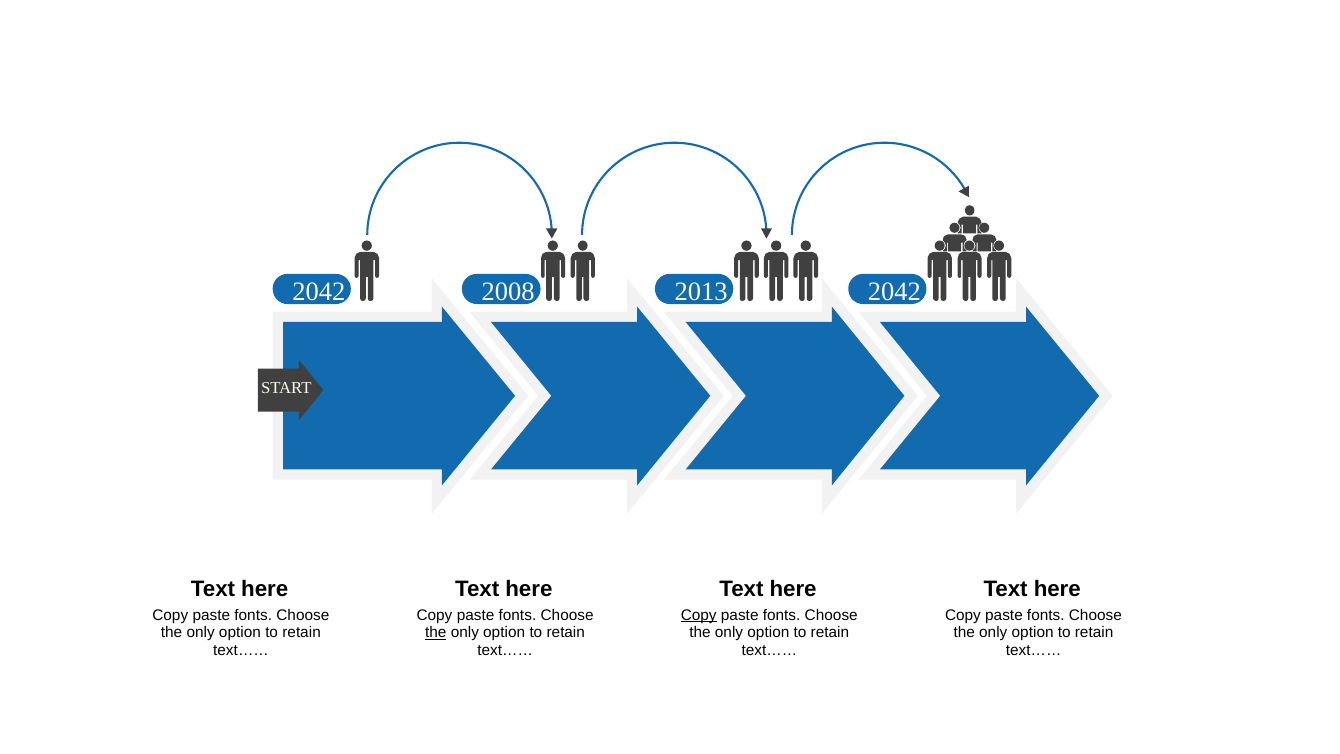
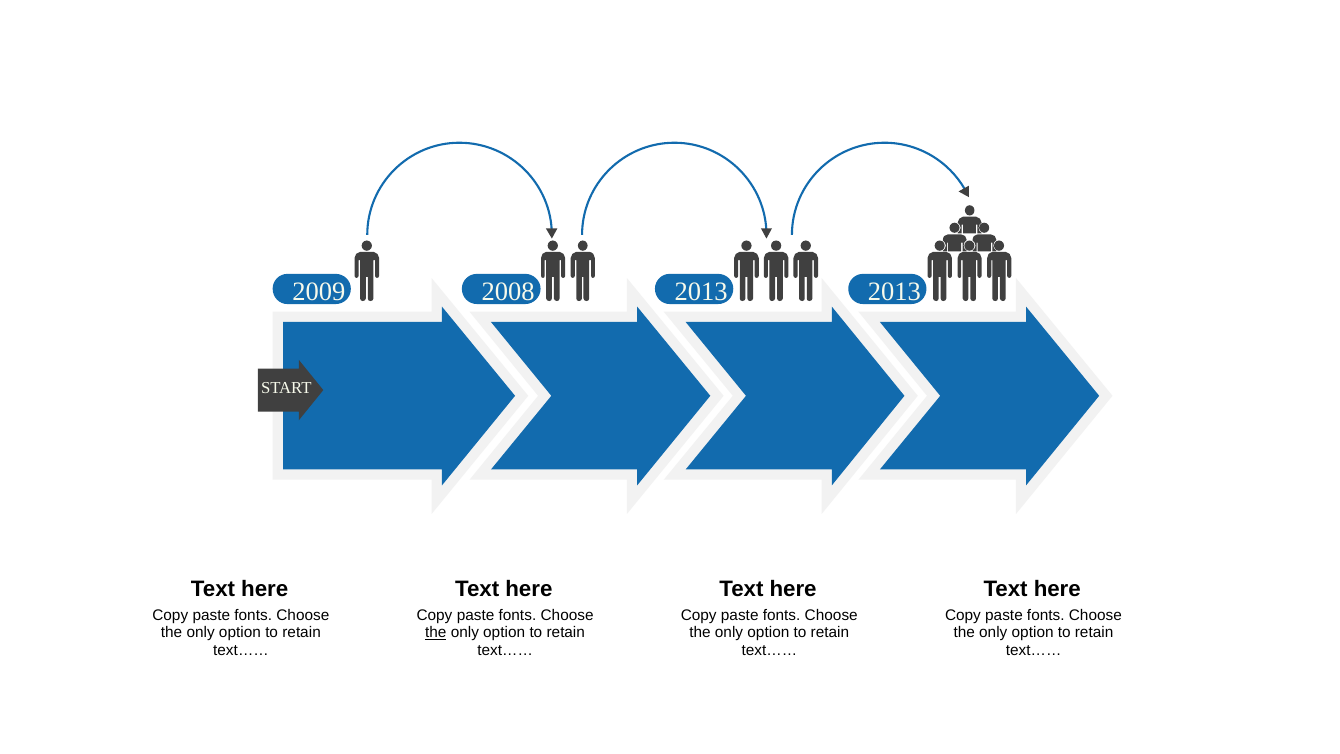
2042 at (319, 292): 2042 -> 2009
2013 2042: 2042 -> 2013
Copy at (699, 615) underline: present -> none
